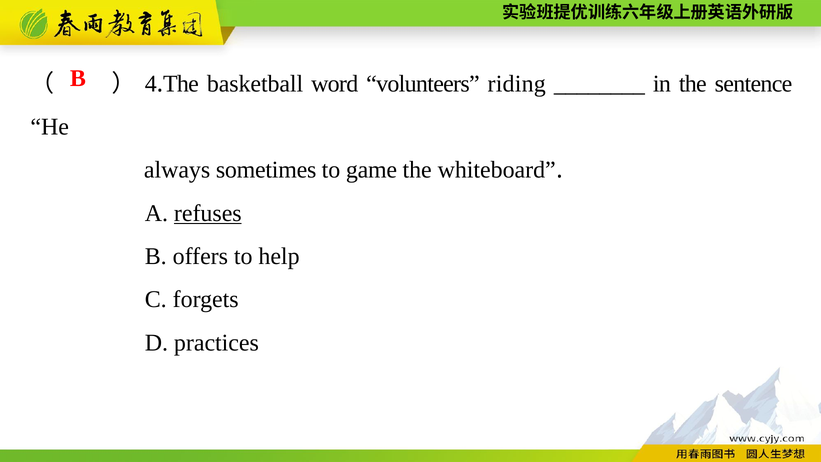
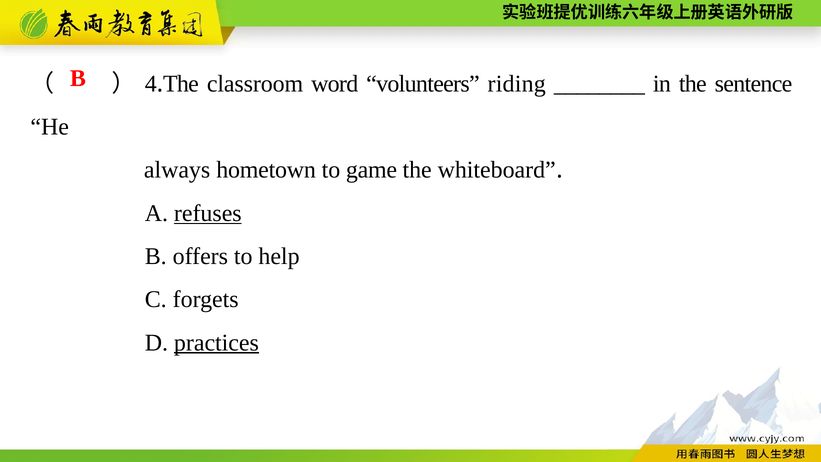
basketball: basketball -> classroom
sometimes: sometimes -> hometown
practices underline: none -> present
